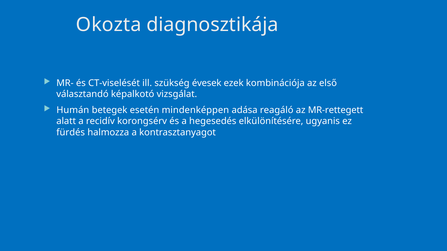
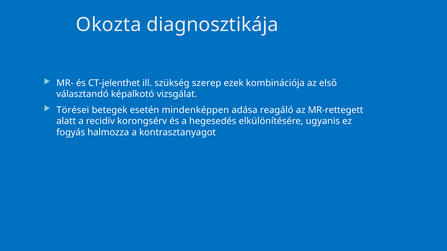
CT-viselését: CT-viselését -> CT-jelenthet
évesek: évesek -> szerep
Humán: Humán -> Törései
fürdés: fürdés -> fogyás
